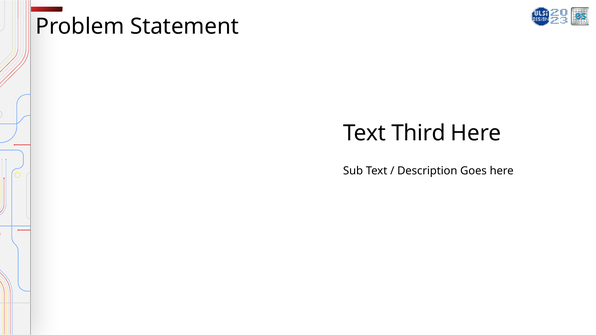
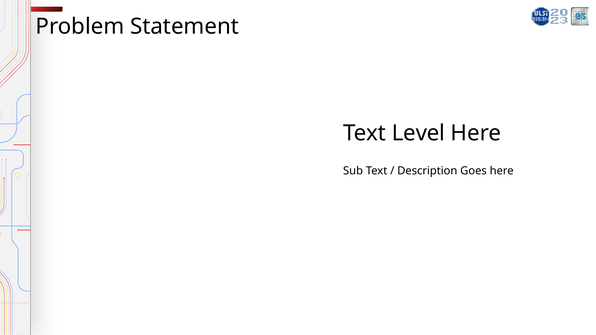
Third: Third -> Level
